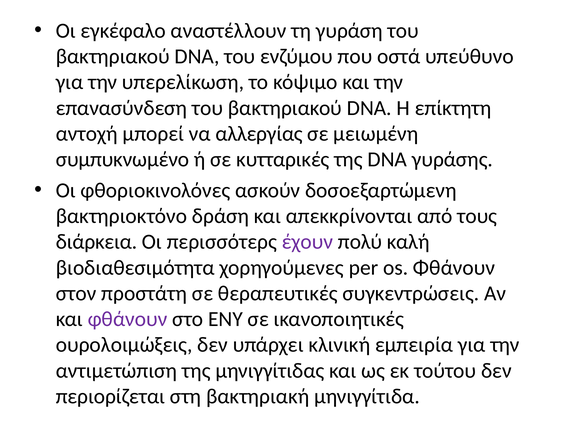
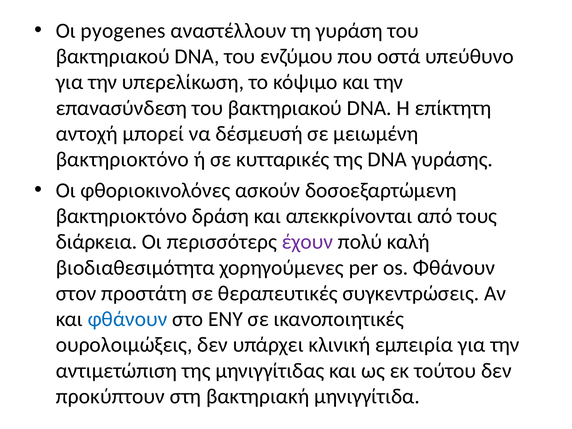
εγκέφαλο: εγκέφαλο -> pyogenes
αλλεργίας: αλλεργίας -> δέσμευσή
συμπυκνωμένο at (122, 159): συμπυκνωμένο -> βακτηριοκτόνο
φθάνουν at (128, 319) colour: purple -> blue
περιορίζεται: περιορίζεται -> προκύπτουν
